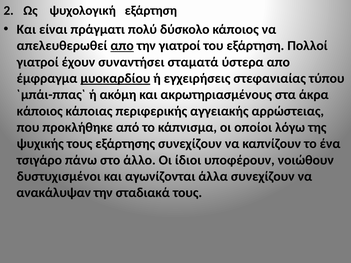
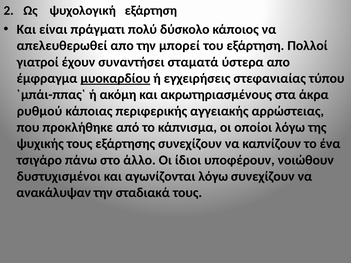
απο at (122, 46) underline: present -> none
την γιατροί: γιατροί -> μπορεί
κάποιος at (40, 111): κάποιος -> ρυθμού
αγωνίζονται άλλα: άλλα -> λόγω
